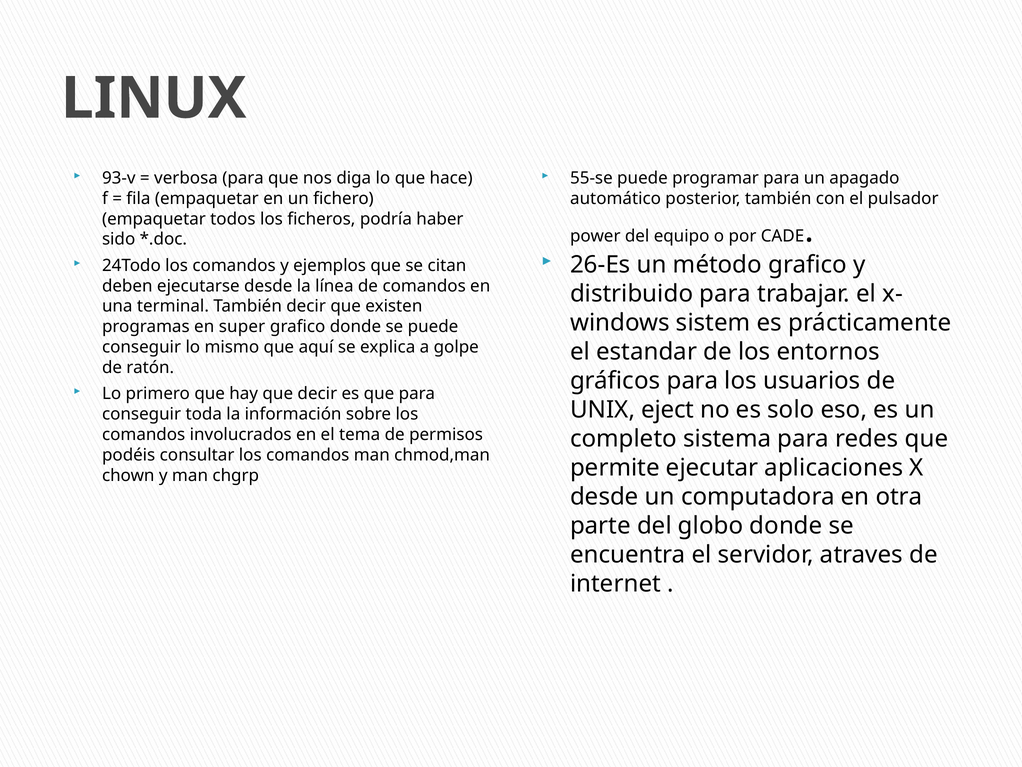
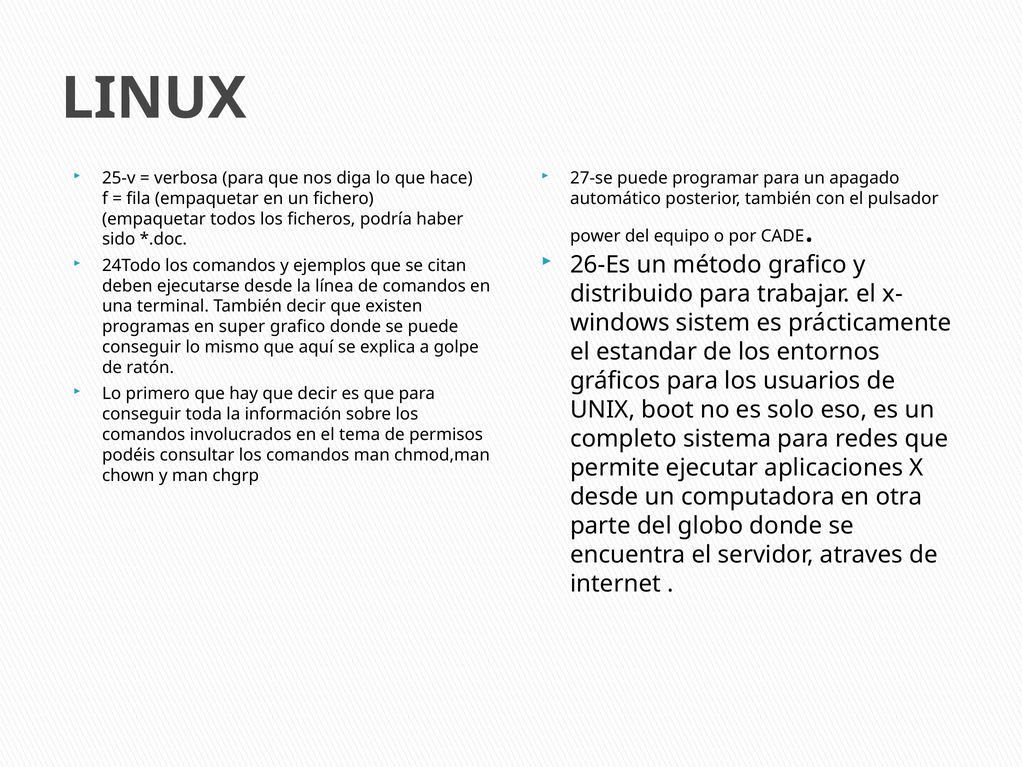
93-v: 93-v -> 25-v
55-se: 55-se -> 27-se
eject: eject -> boot
